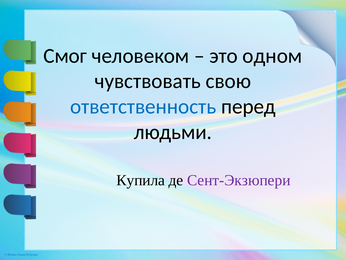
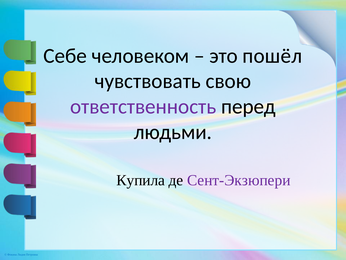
Смог: Смог -> Себе
одном: одном -> пошёл
ответственность colour: blue -> purple
